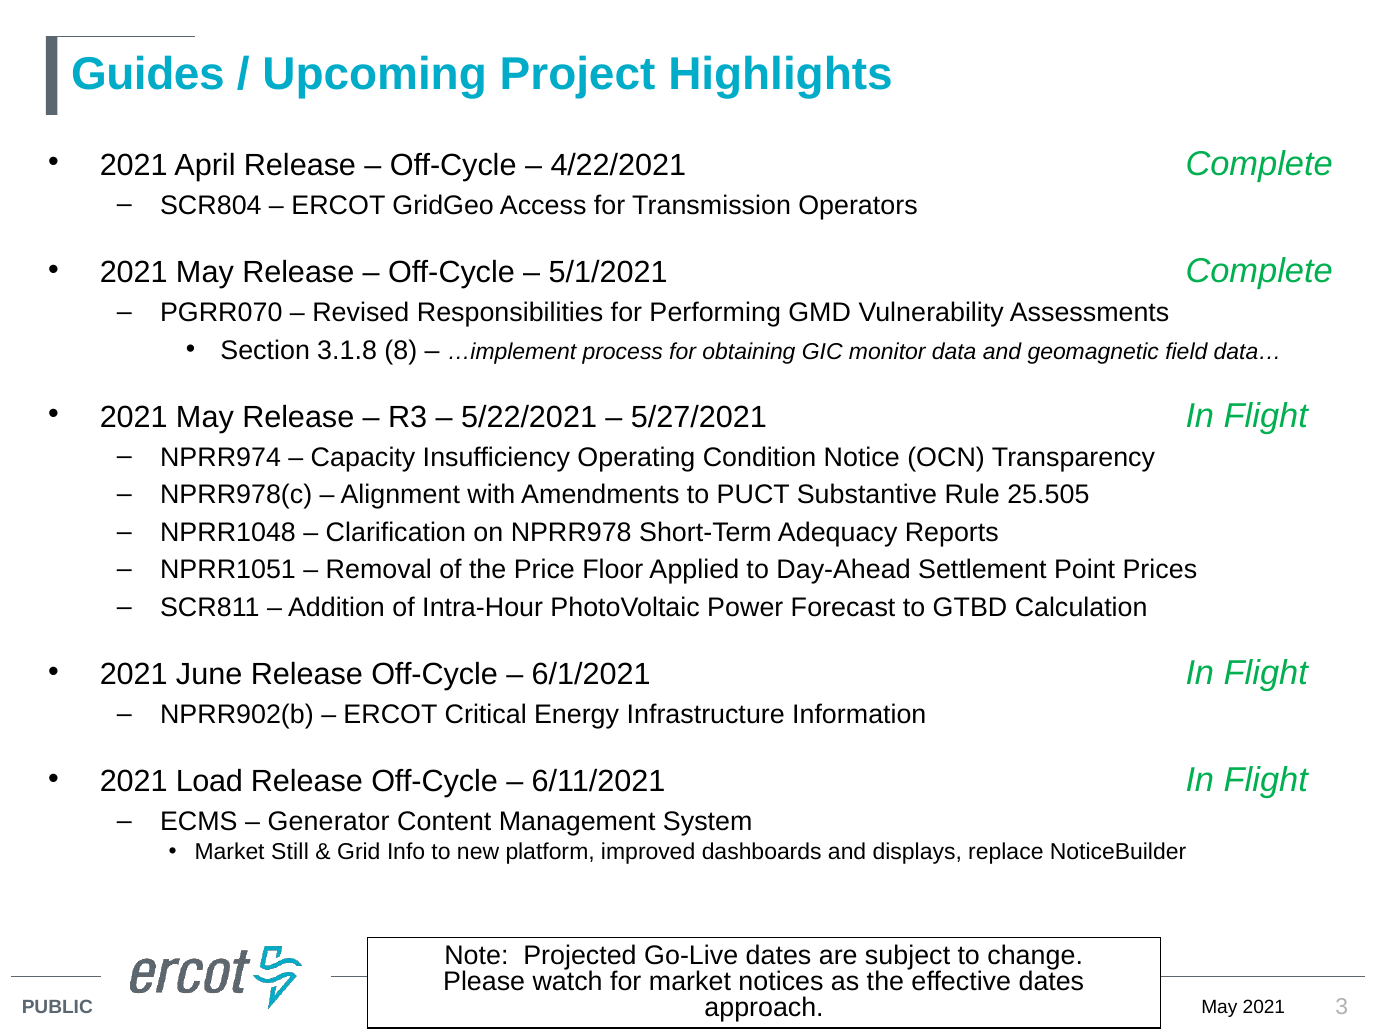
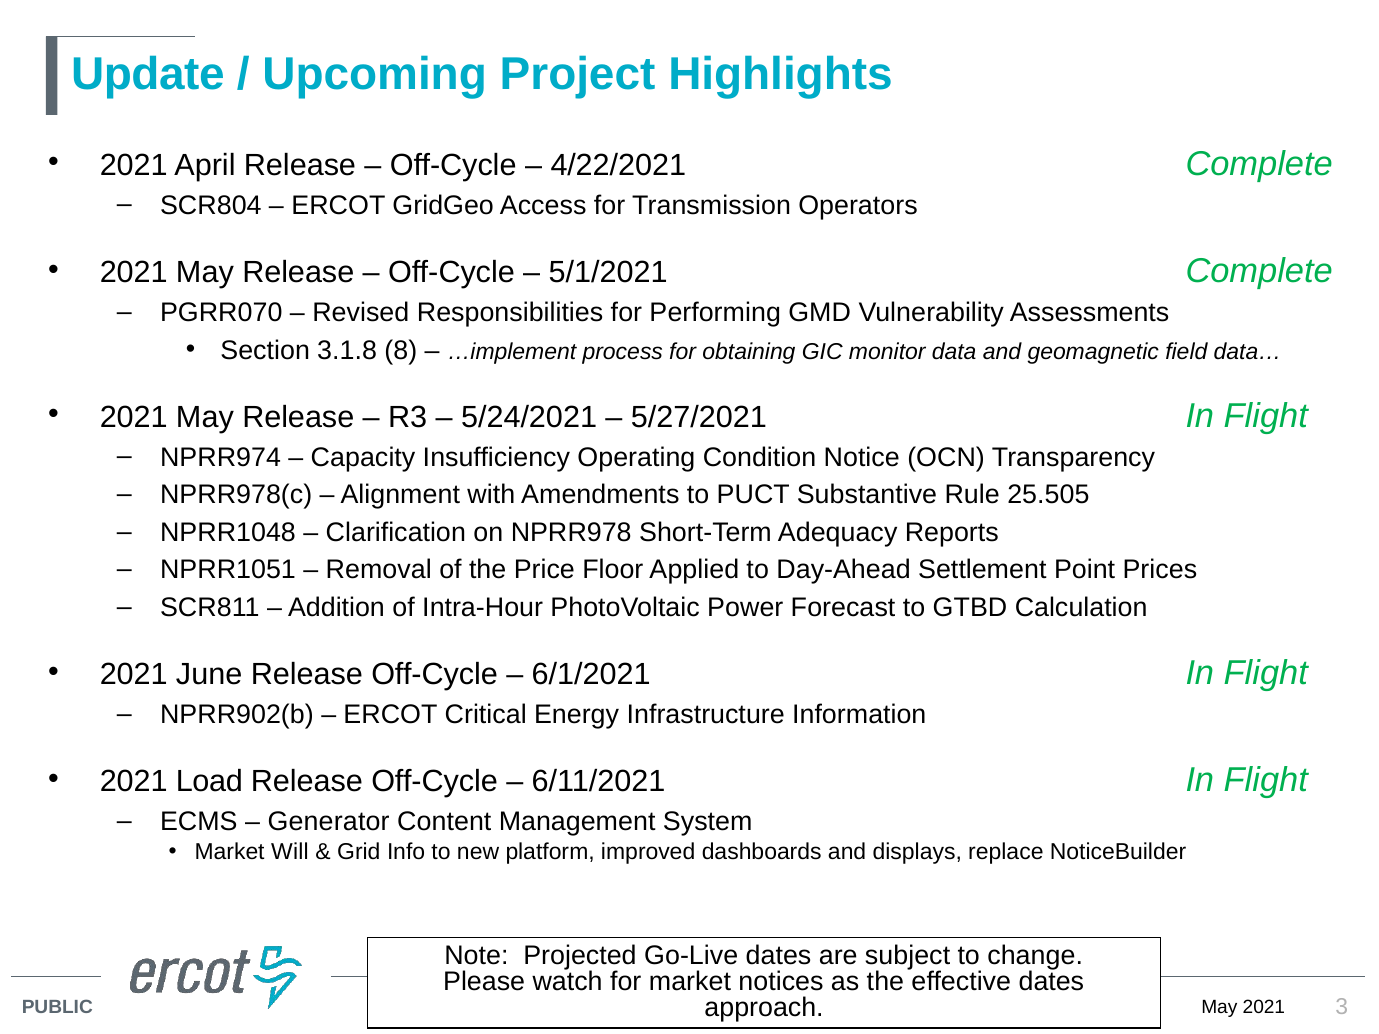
Guides: Guides -> Update
5/22/2021: 5/22/2021 -> 5/24/2021
Still: Still -> Will
